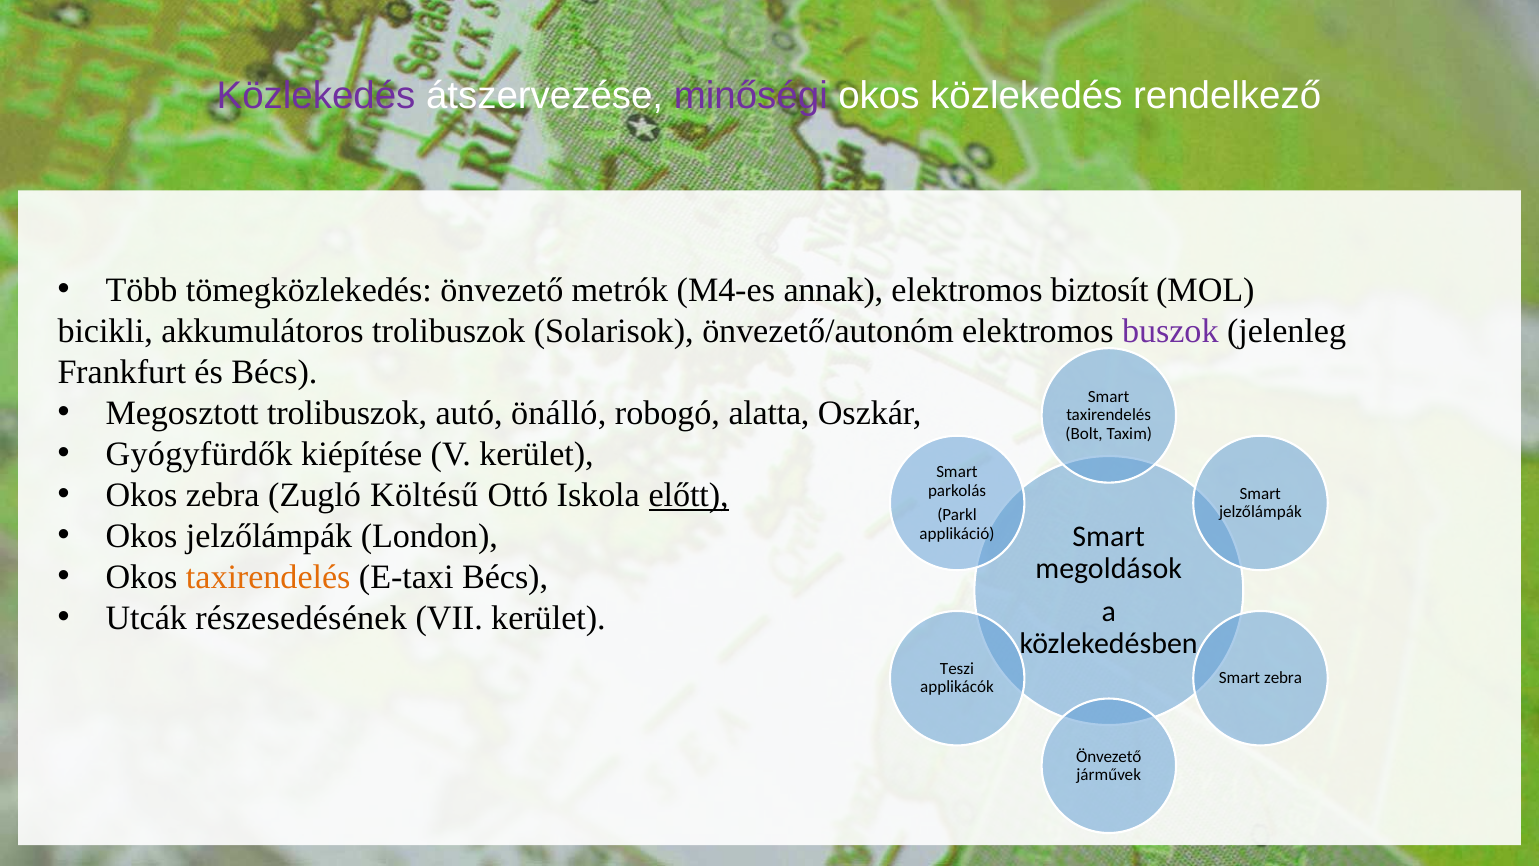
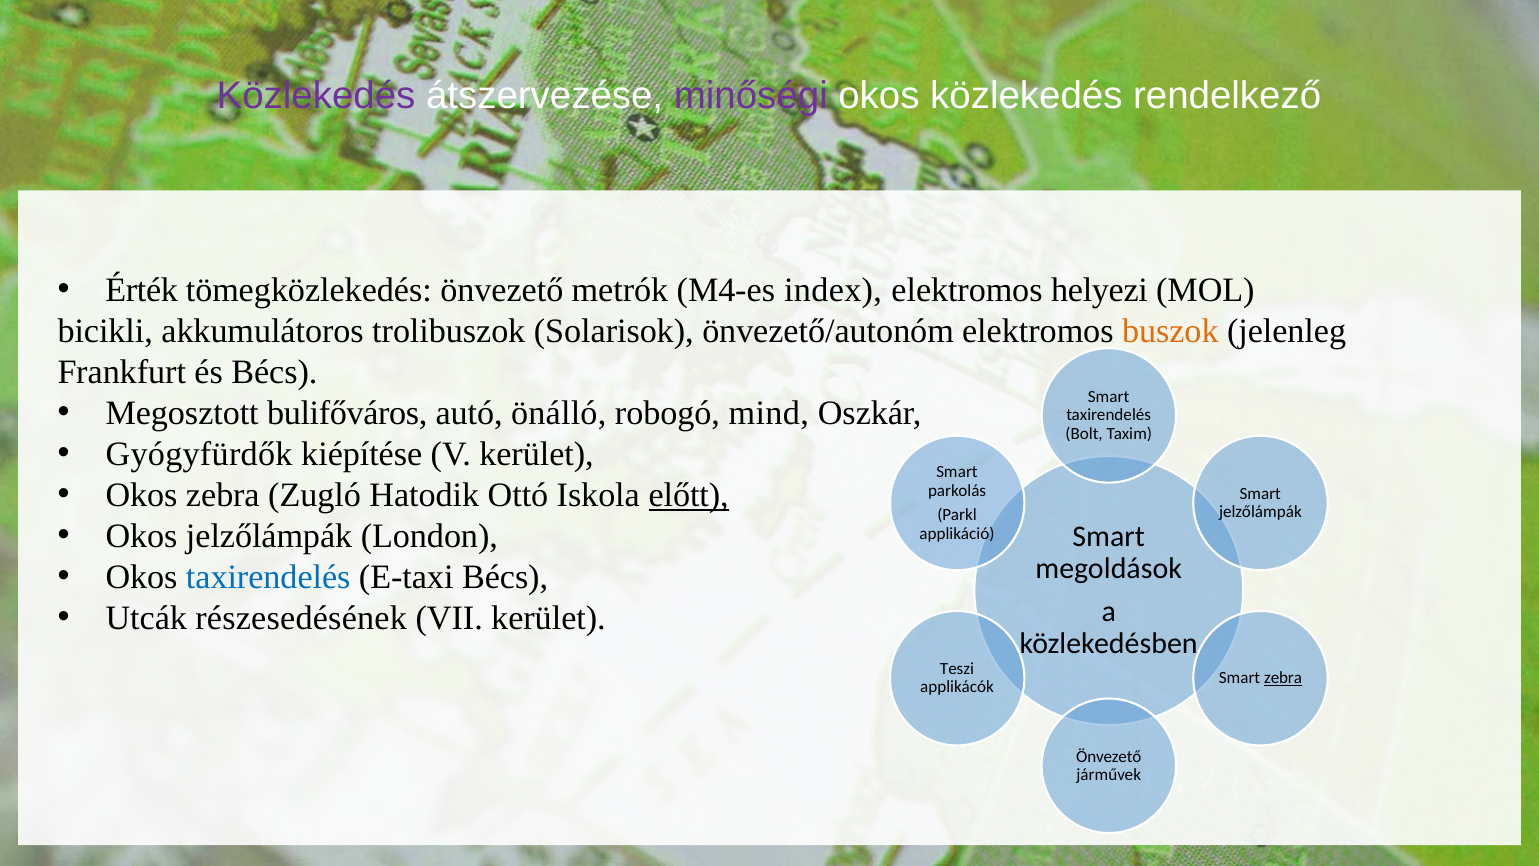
Több: Több -> Érték
annak: annak -> index
biztosít: biztosít -> helyezi
buszok colour: purple -> orange
Megosztott trolibuszok: trolibuszok -> bulifőváros
alatta: alatta -> mind
Költésű: Költésű -> Hatodik
taxirendelés at (268, 577) colour: orange -> blue
zebra at (1283, 678) underline: none -> present
